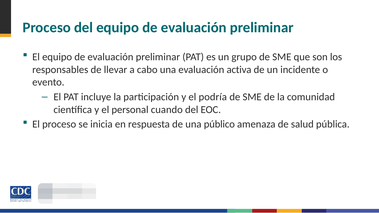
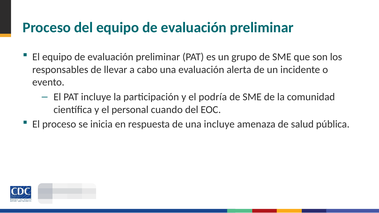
activa: activa -> alerta
una público: público -> incluye
